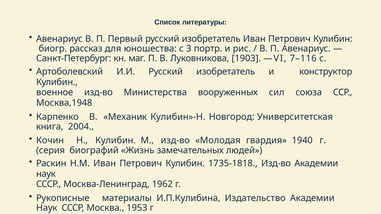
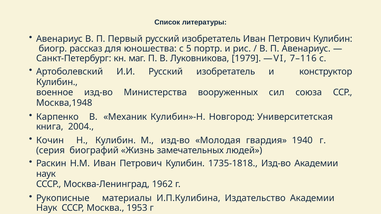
3: 3 -> 5
1903: 1903 -> 1979
